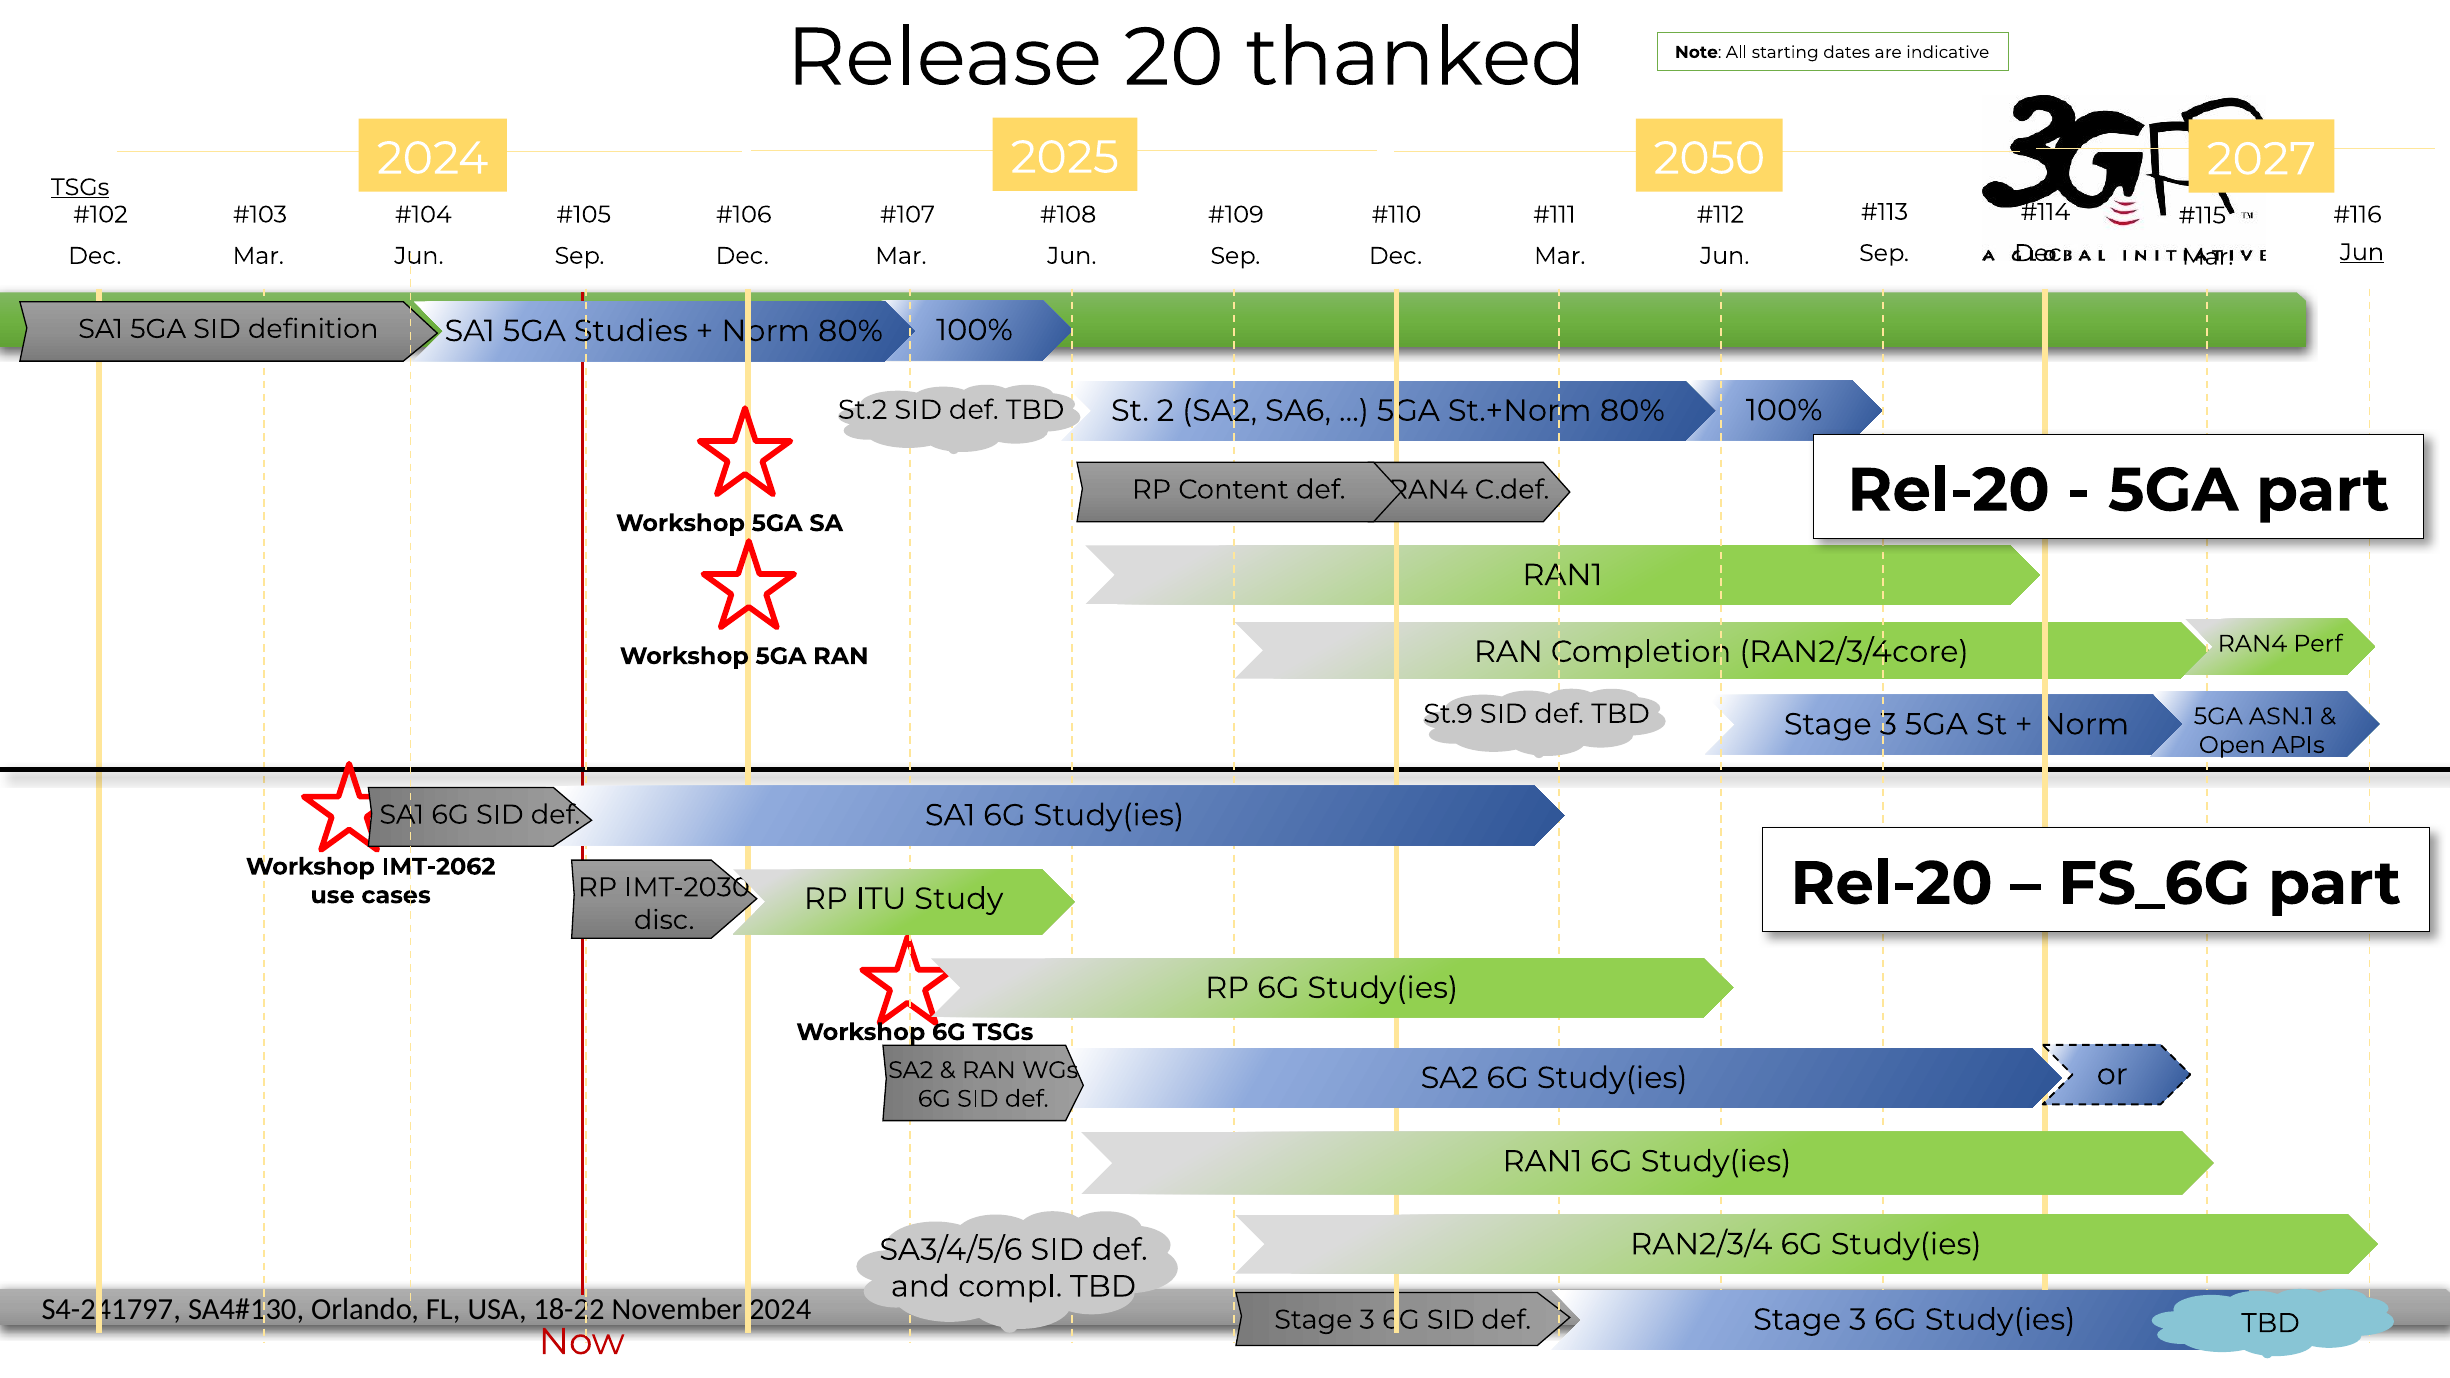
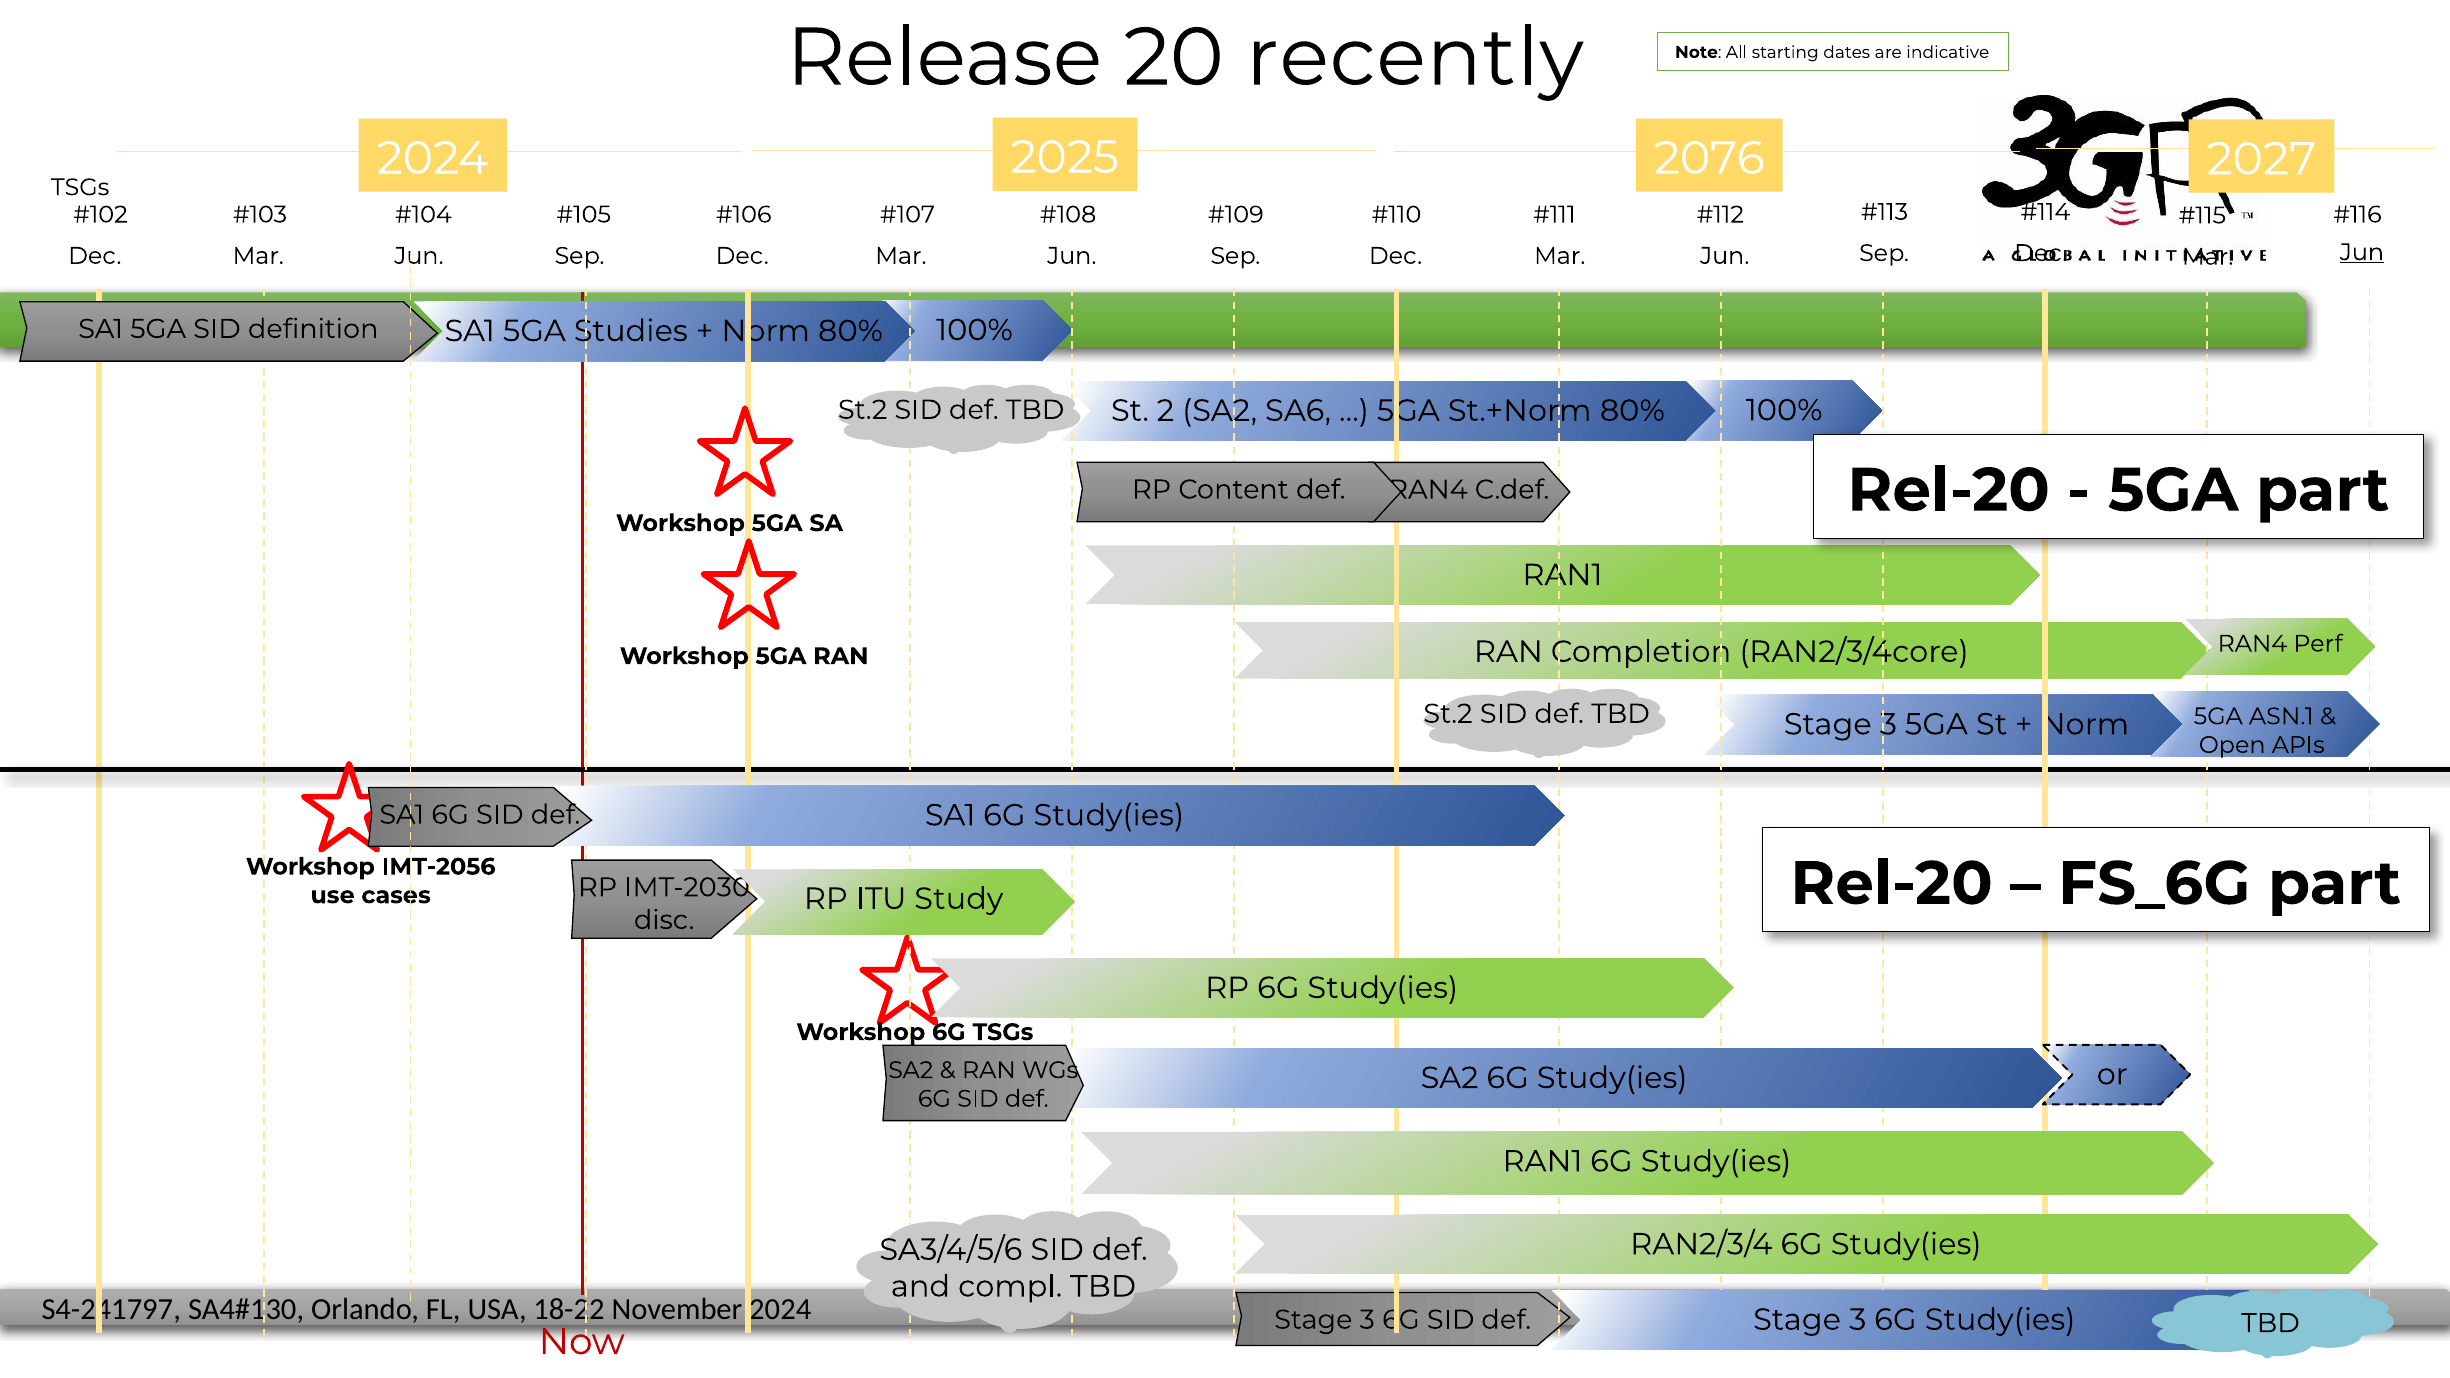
thanked: thanked -> recently
2050: 2050 -> 2076
TSGs at (80, 187) underline: present -> none
St.9 at (1448, 714): St.9 -> St.2
IMT-2062: IMT-2062 -> IMT-2056
